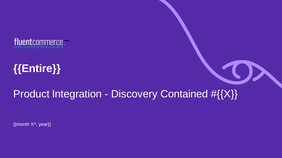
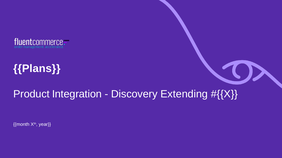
Entire: Entire -> Plans
Contained: Contained -> Extending
